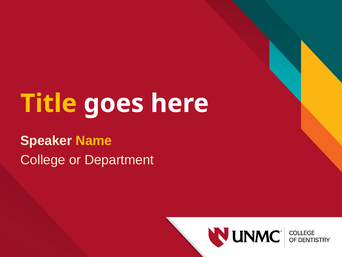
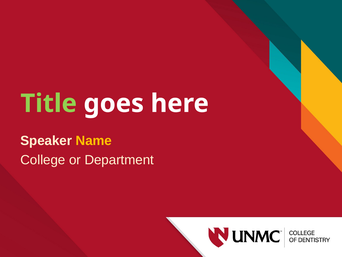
Title colour: yellow -> light green
